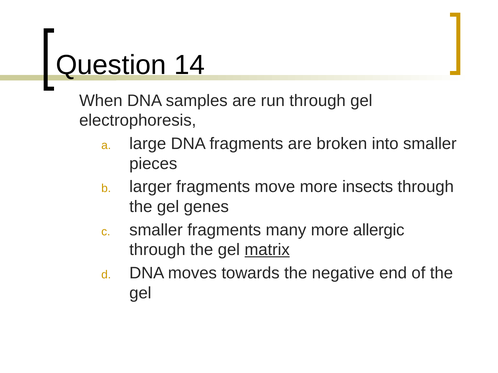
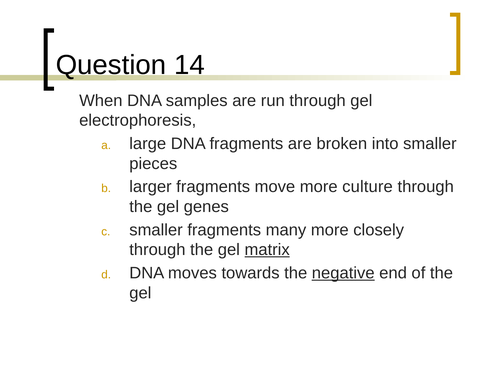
insects: insects -> culture
allergic: allergic -> closely
negative underline: none -> present
